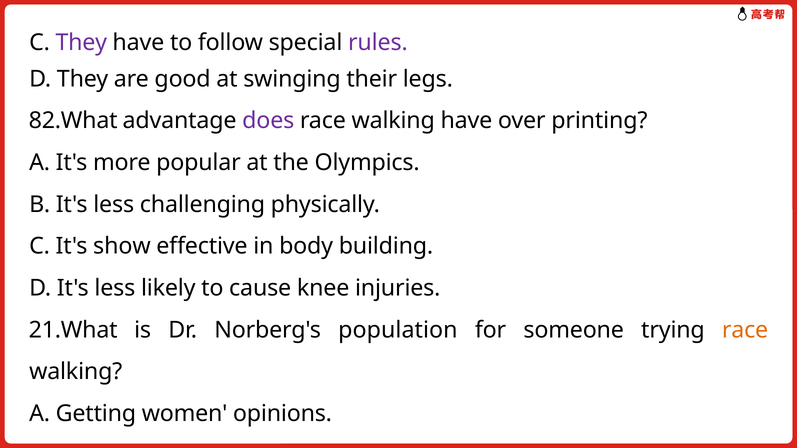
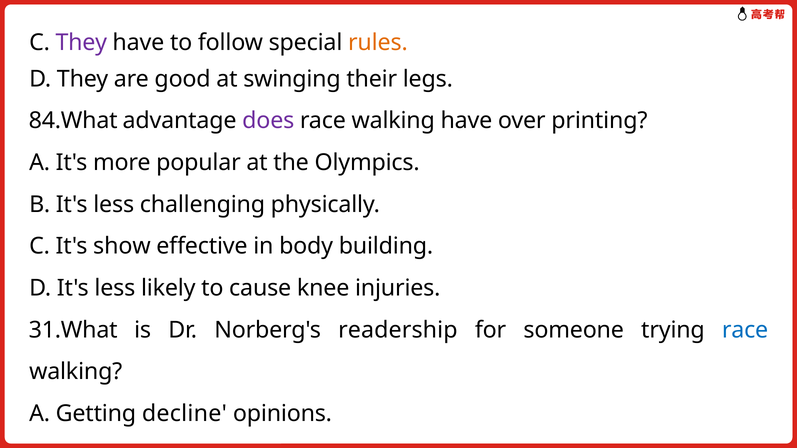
rules colour: purple -> orange
82.What: 82.What -> 84.What
21.What: 21.What -> 31.What
population: population -> readership
race at (745, 330) colour: orange -> blue
women: women -> decline
